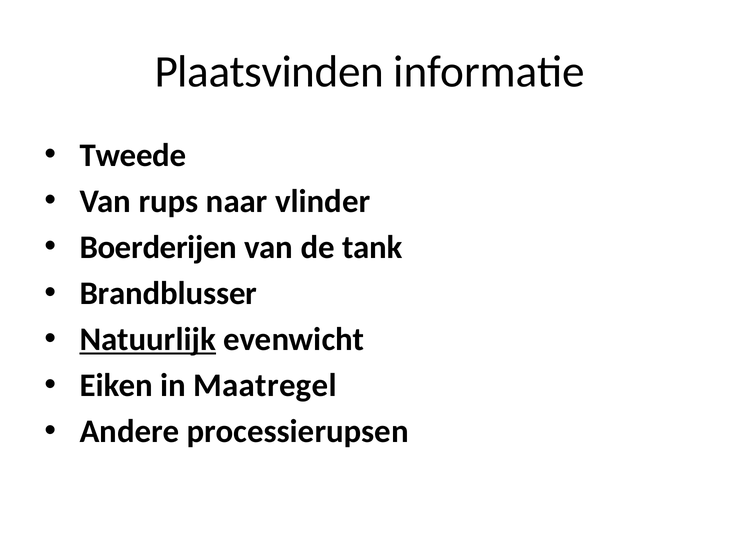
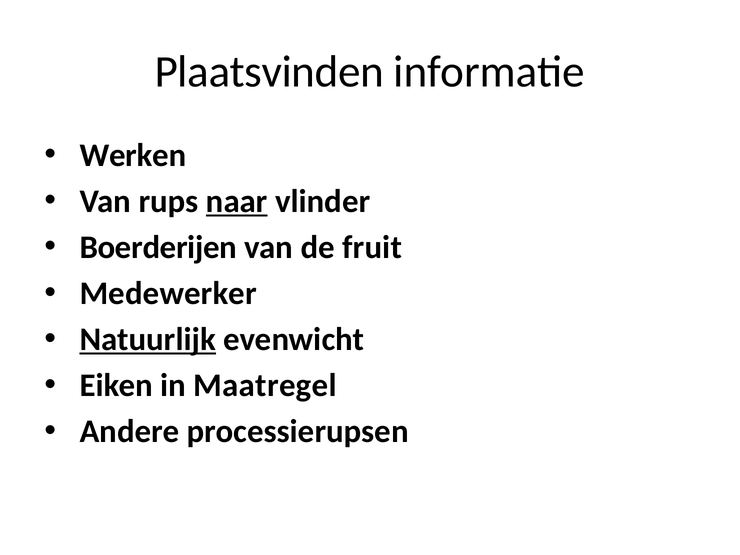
Tweede: Tweede -> Werken
naar underline: none -> present
tank: tank -> fruit
Brandblusser: Brandblusser -> Medewerker
